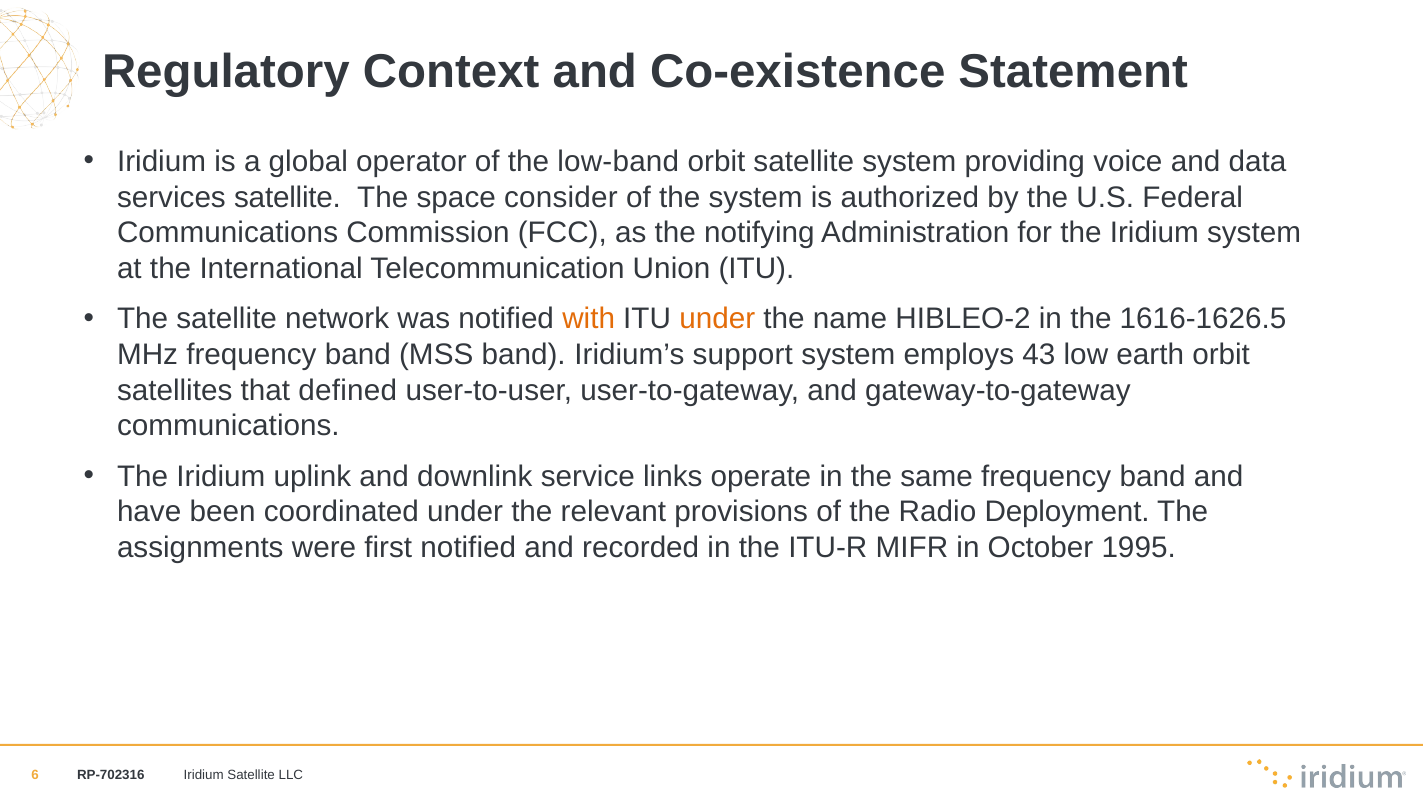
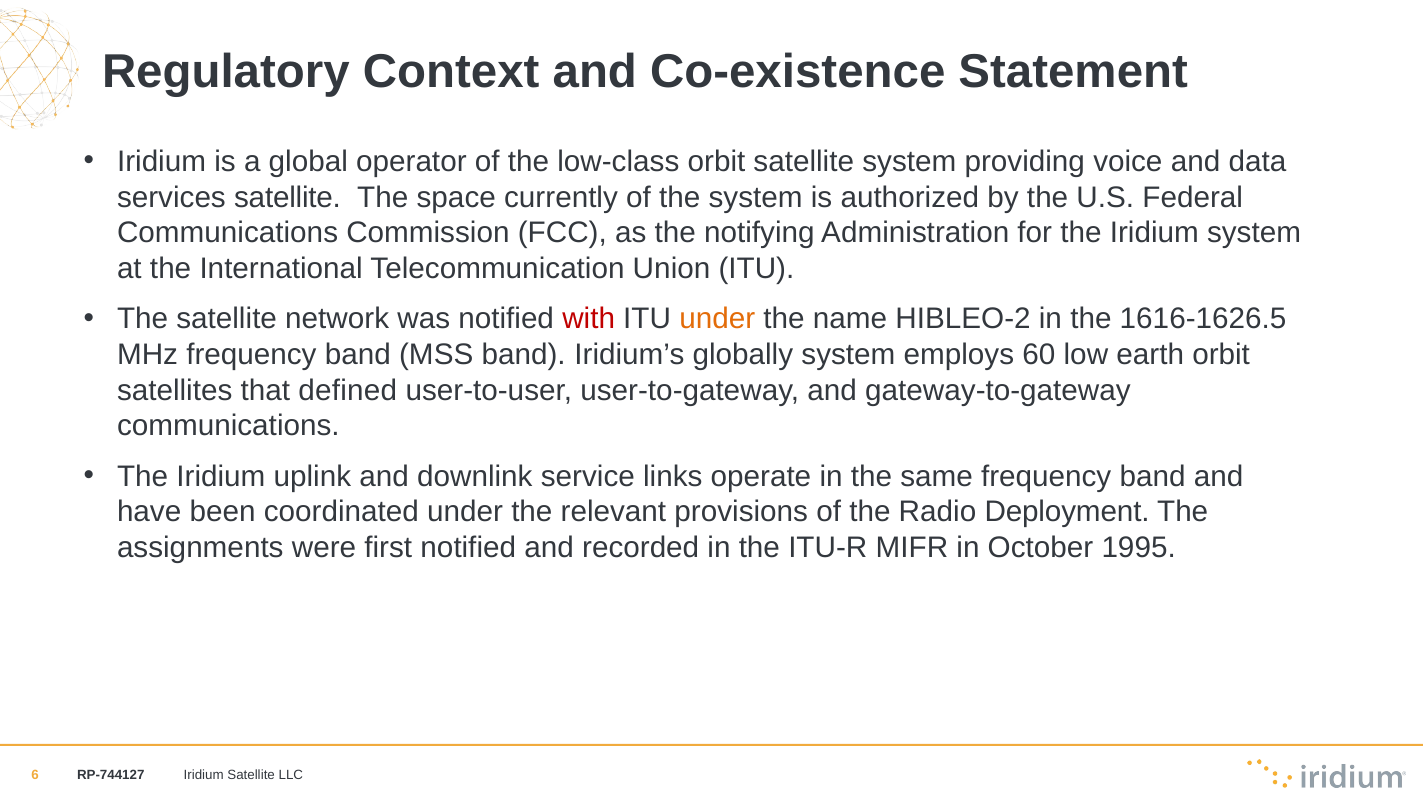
low-band: low-band -> low-class
consider: consider -> currently
with colour: orange -> red
support: support -> globally
43: 43 -> 60
RP-702316: RP-702316 -> RP-744127
